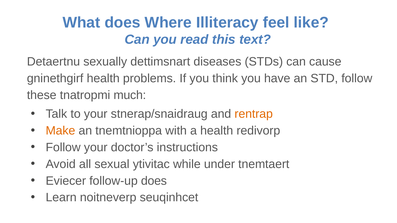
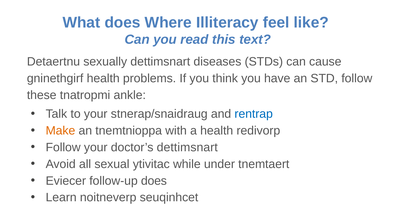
much: much -> ankle
rentrap colour: orange -> blue
doctor’s instructions: instructions -> dettimsnart
